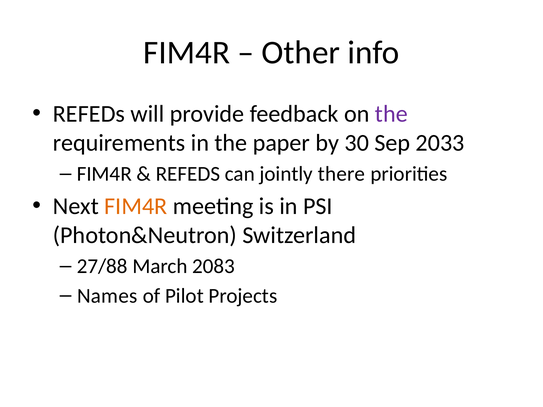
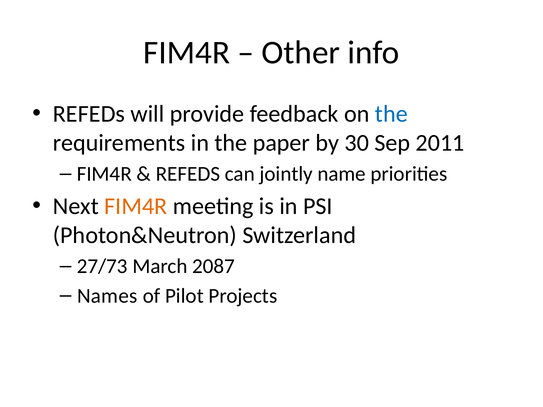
the at (391, 114) colour: purple -> blue
2033: 2033 -> 2011
there: there -> name
27/88: 27/88 -> 27/73
2083: 2083 -> 2087
